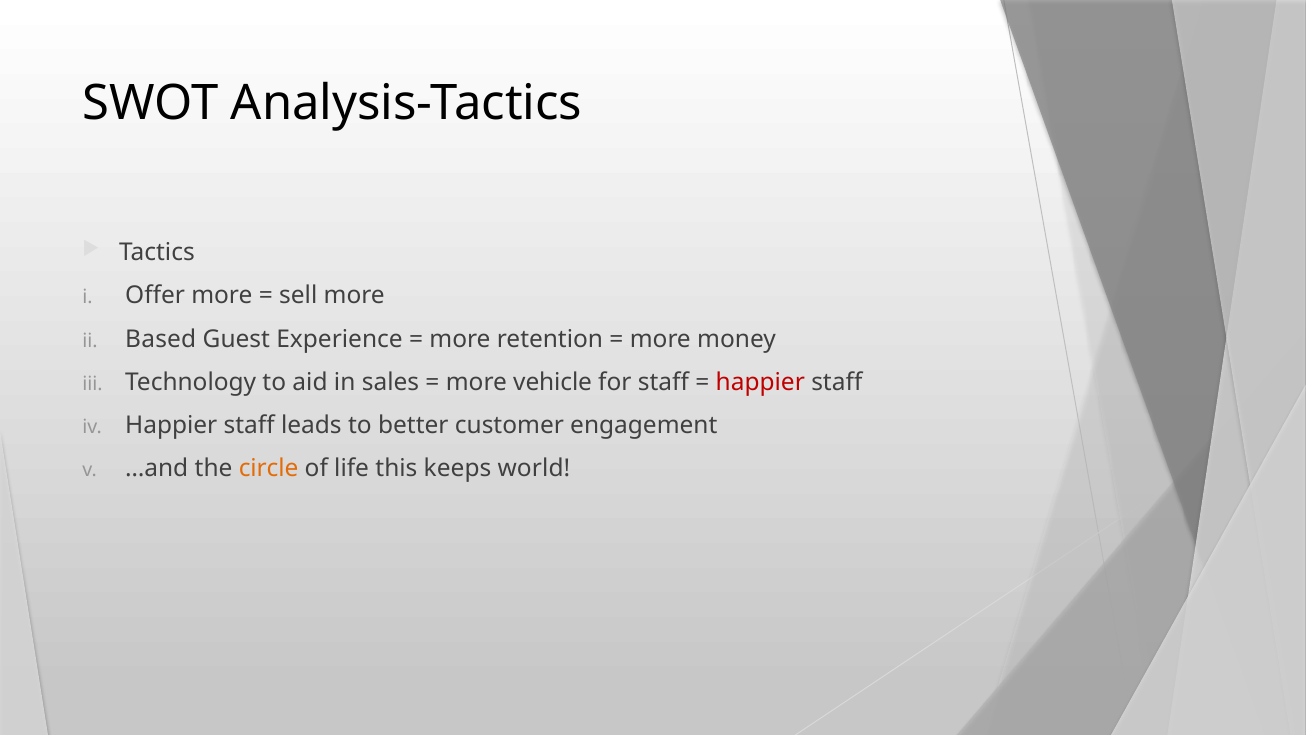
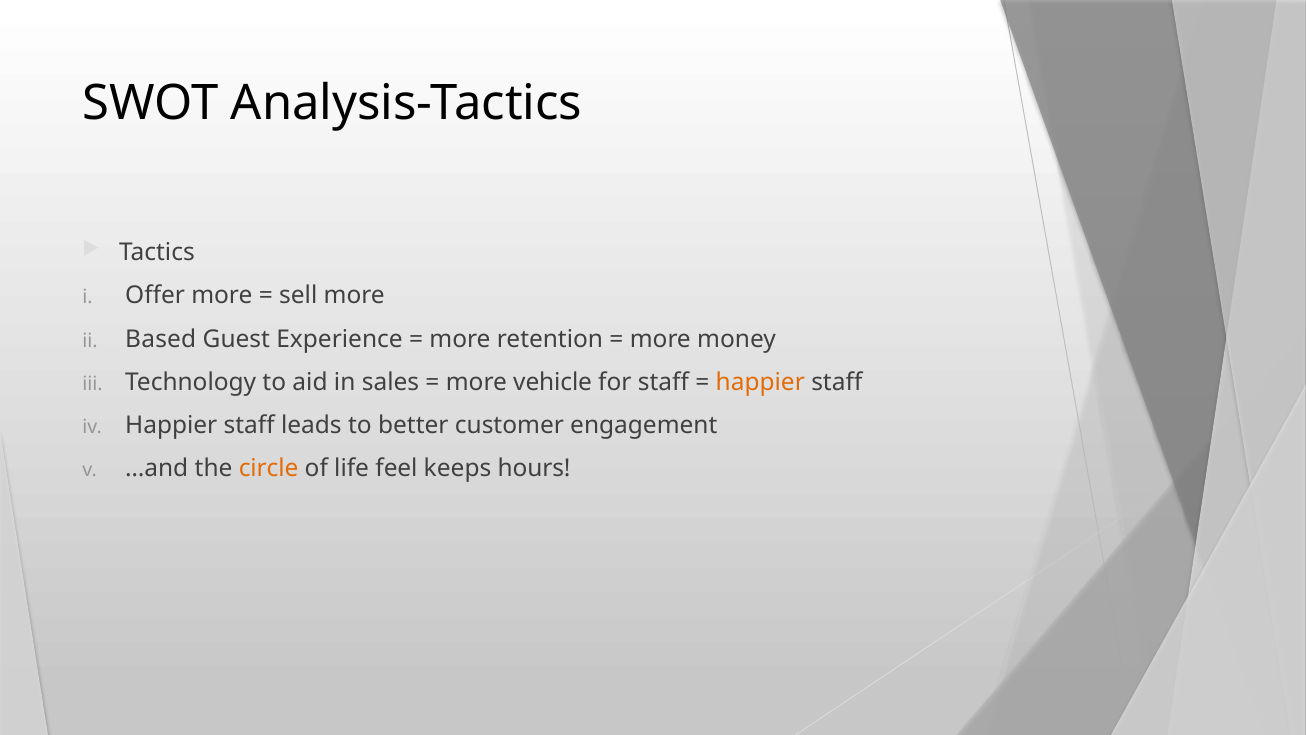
happier at (760, 382) colour: red -> orange
this: this -> feel
world: world -> hours
